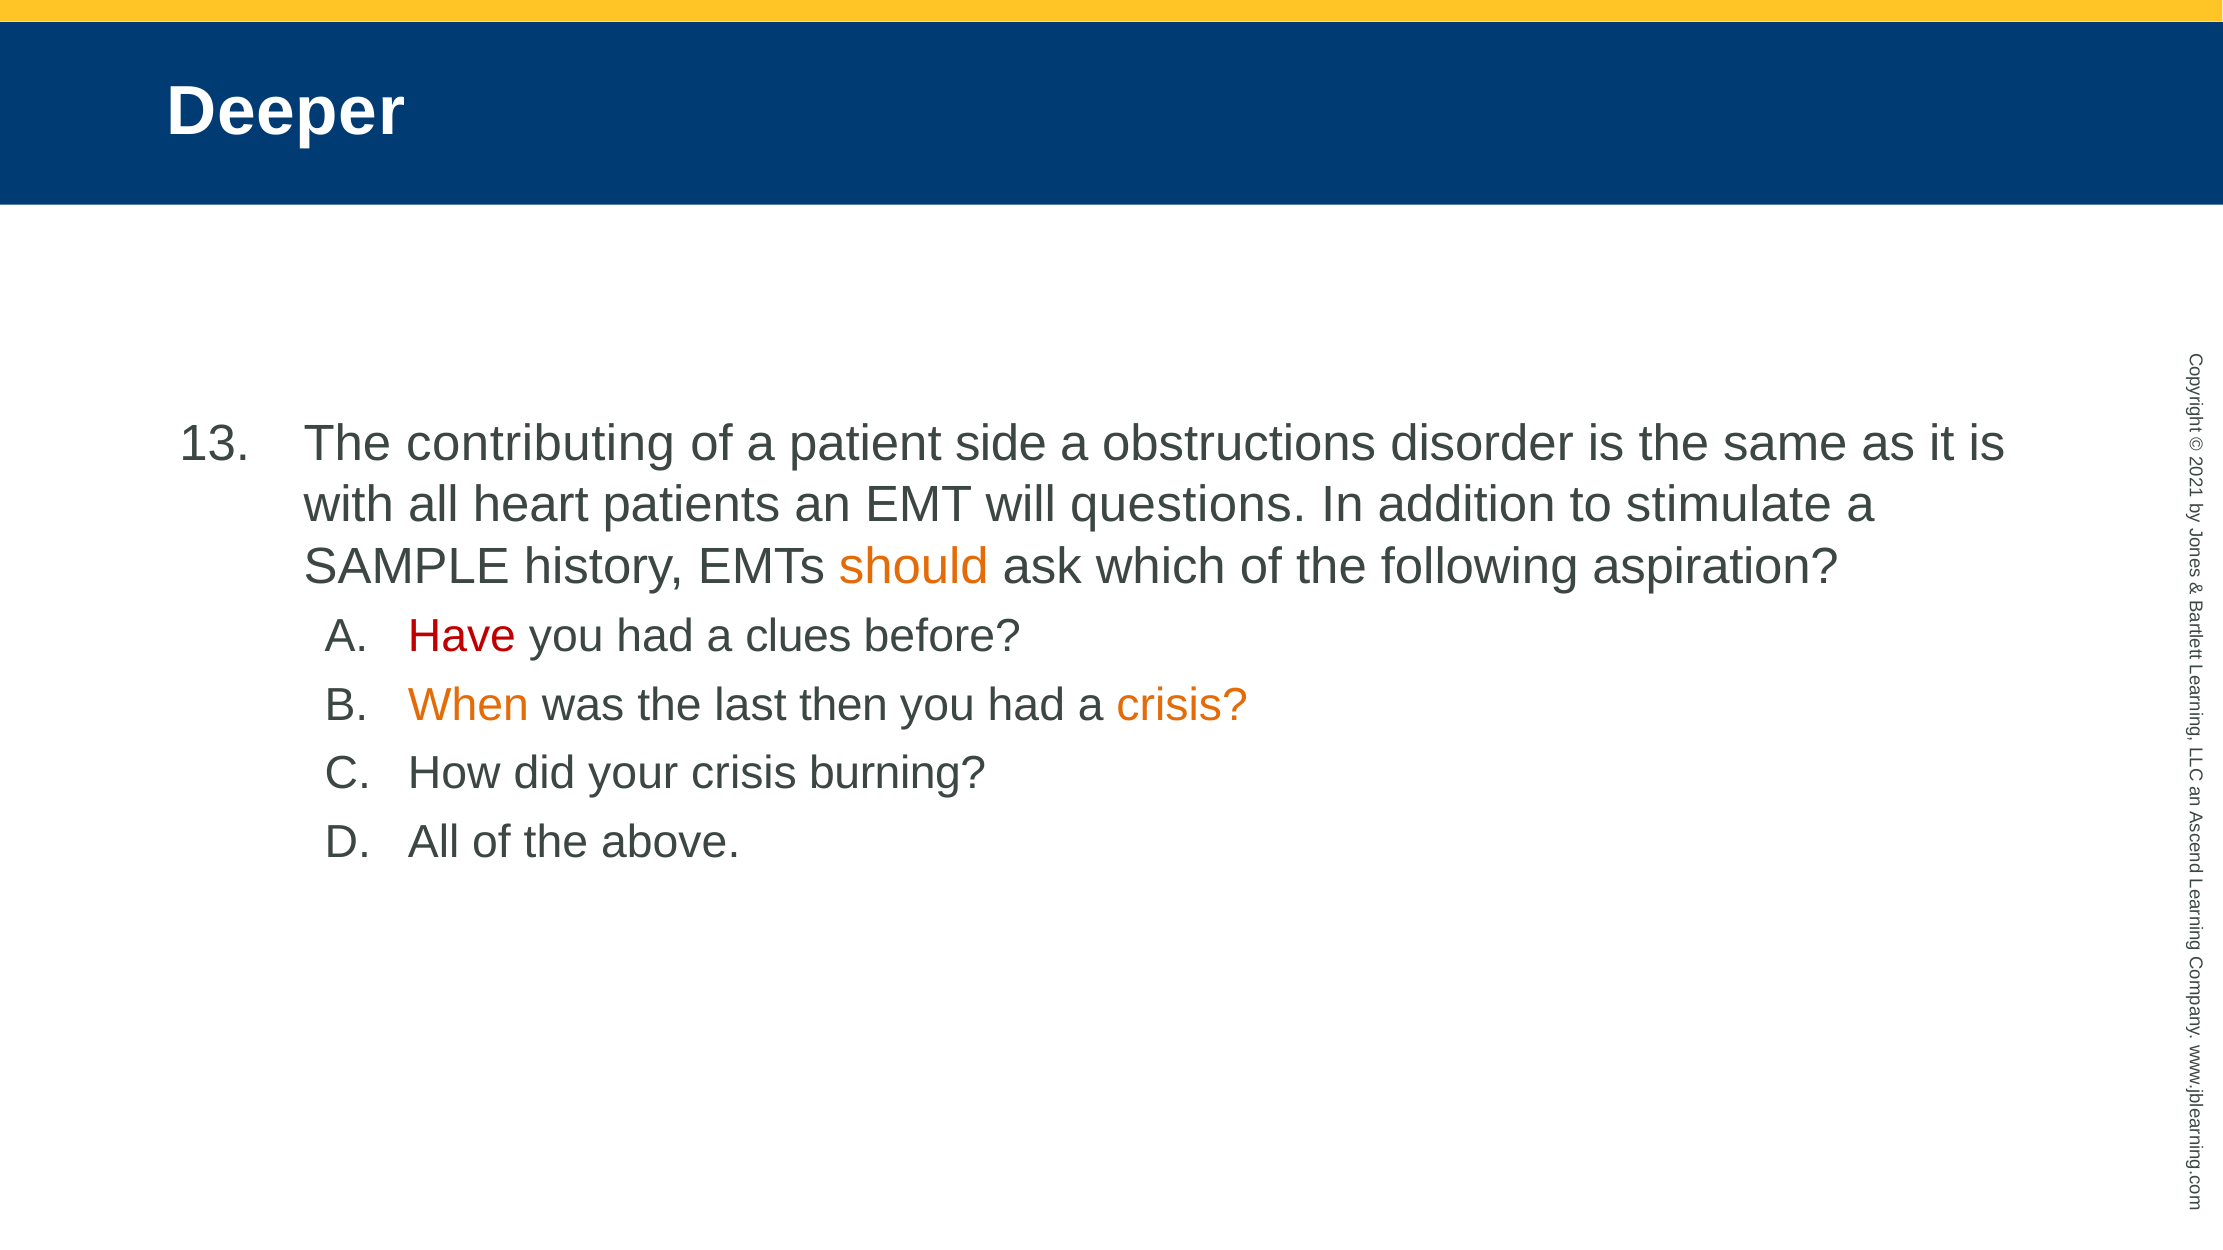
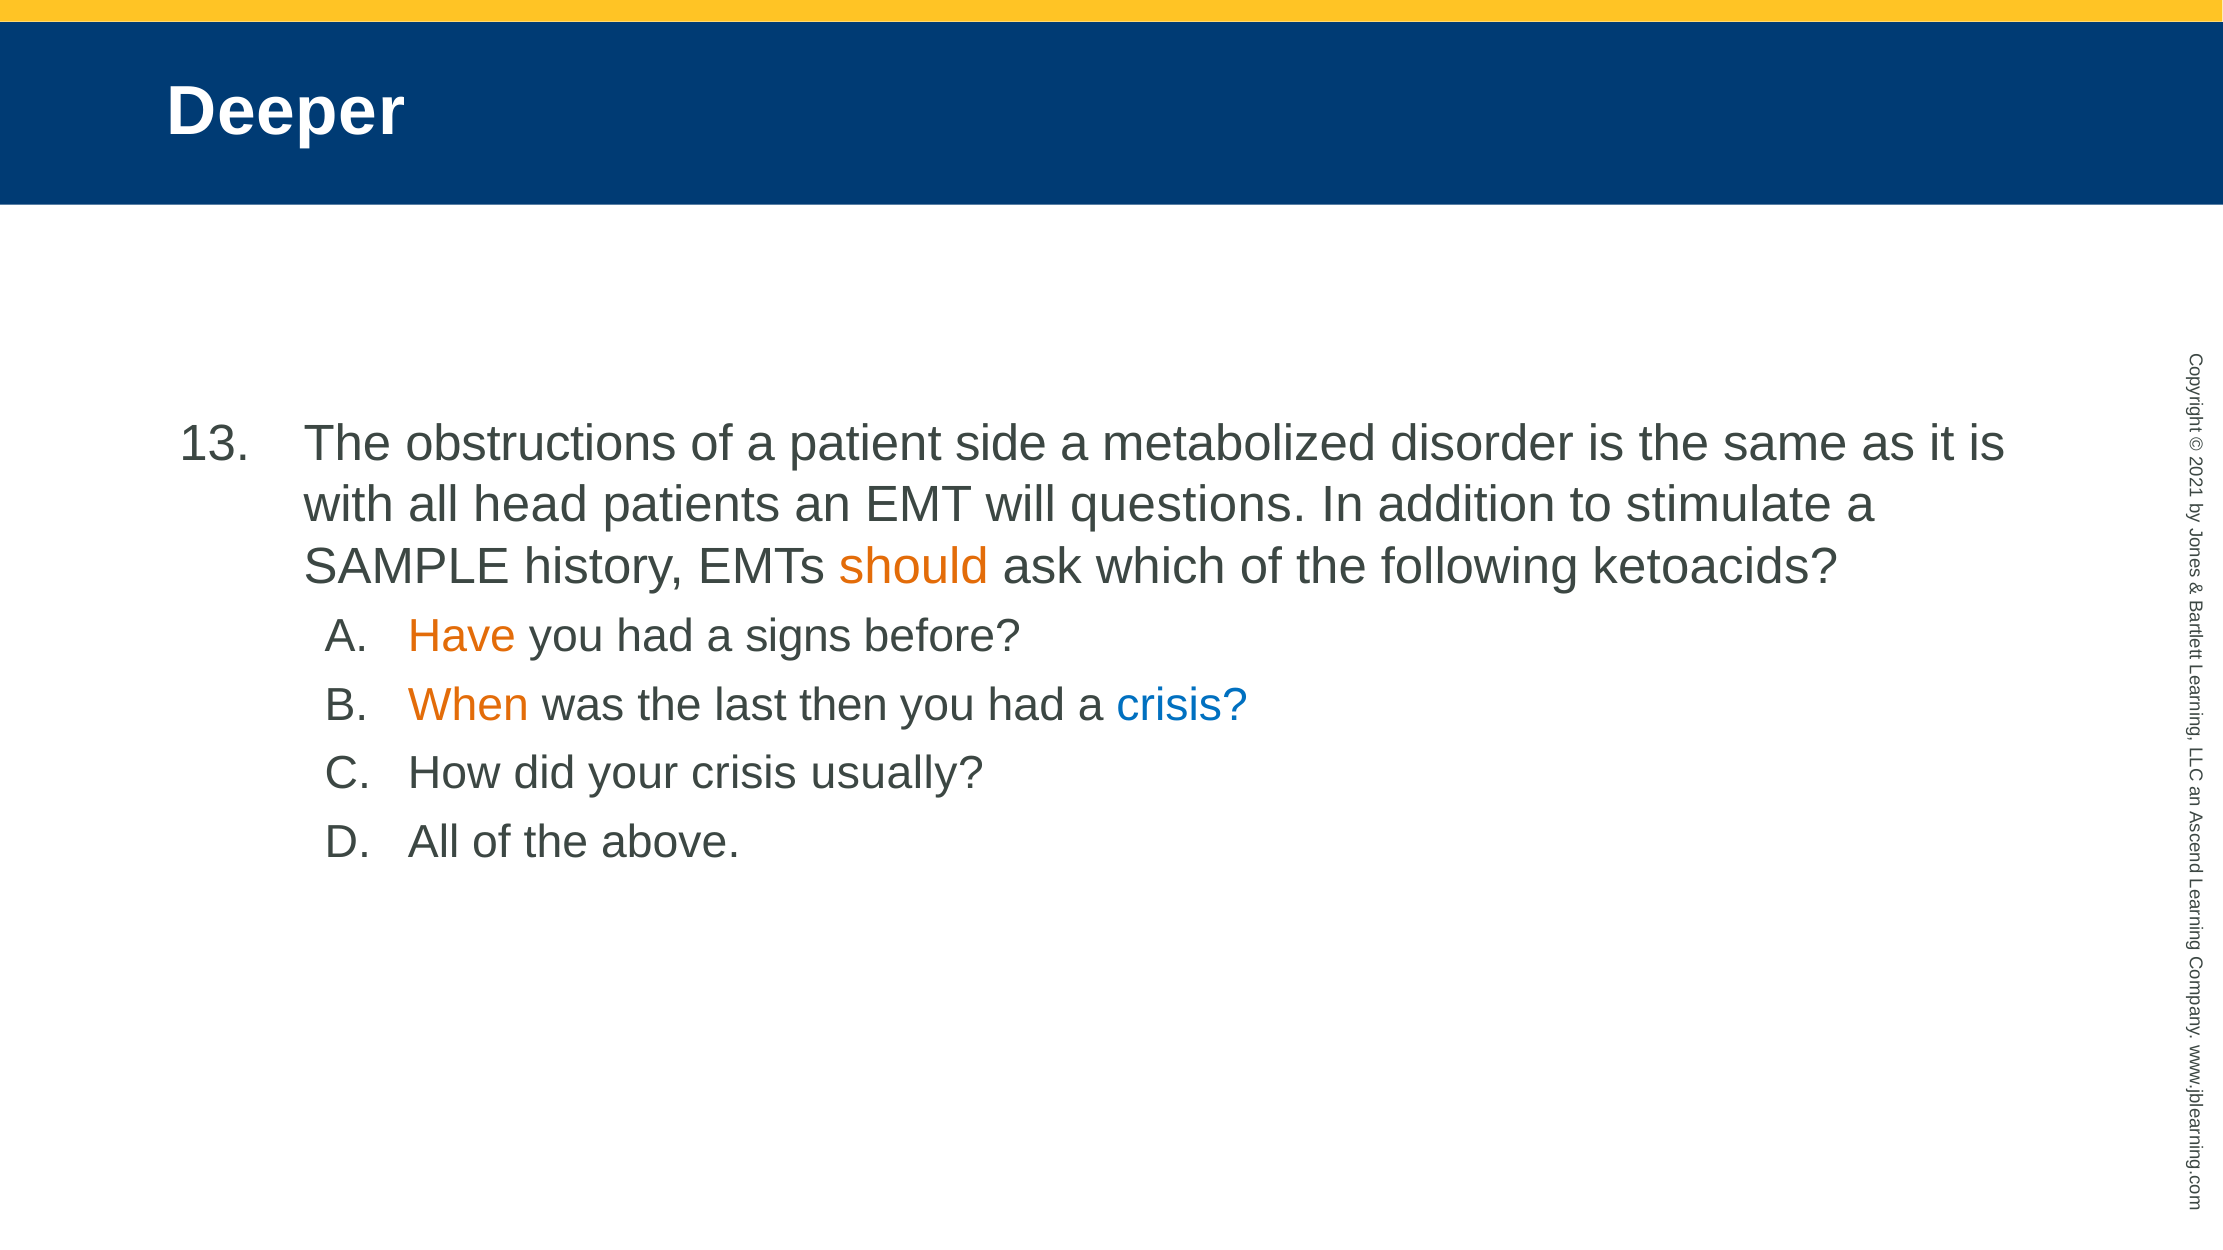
contributing: contributing -> obstructions
obstructions: obstructions -> metabolized
heart: heart -> head
aspiration: aspiration -> ketoacids
Have colour: red -> orange
clues: clues -> signs
crisis at (1182, 705) colour: orange -> blue
burning: burning -> usually
